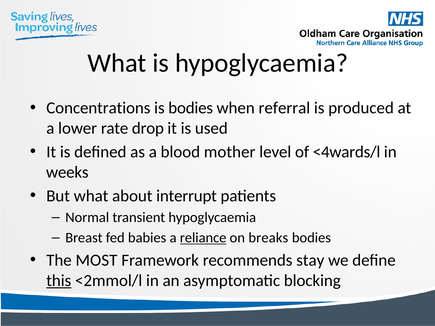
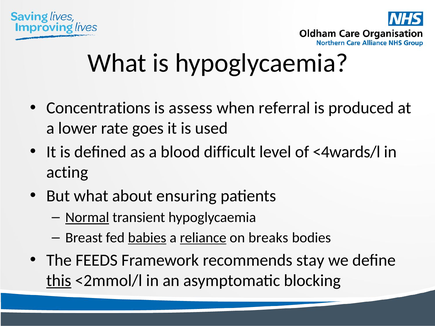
is bodies: bodies -> assess
drop: drop -> goes
mother: mother -> difficult
weeks: weeks -> acting
interrupt: interrupt -> ensuring
Normal underline: none -> present
babies underline: none -> present
MOST: MOST -> FEEDS
